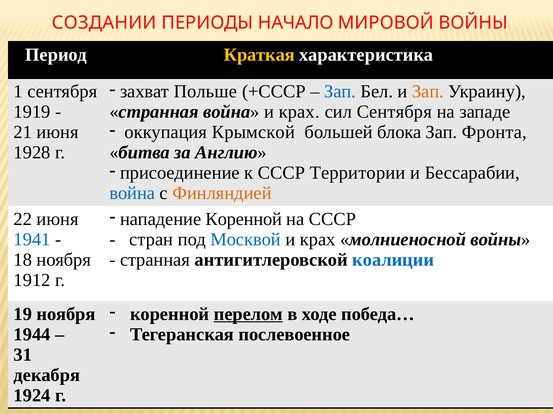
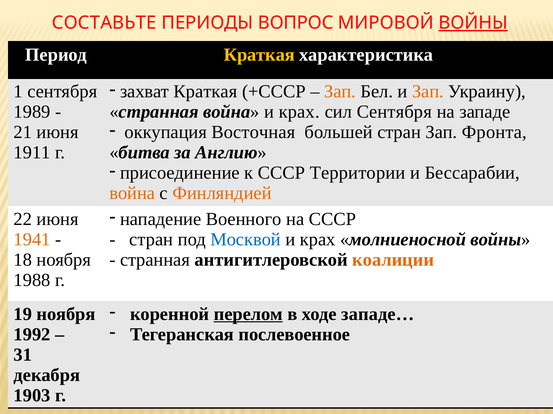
СОЗДАНИИ: СОЗДАНИИ -> СОСТАВЬТЕ
НАЧАЛО: НАЧАЛО -> ВОПРОС
ВОЙНЫ at (473, 23) underline: none -> present
захват Польше: Польше -> Краткая
Зап at (340, 92) colour: blue -> orange
1919: 1919 -> 1989
Крымской: Крымской -> Восточная
большей блока: блока -> стран
1928: 1928 -> 1911
война at (132, 194) colour: blue -> orange
нападение Коренной: Коренной -> Военного
1941 colour: blue -> orange
коалиции colour: blue -> orange
1912: 1912 -> 1988
победа…: победа… -> западе…
1944: 1944 -> 1992
1924: 1924 -> 1903
